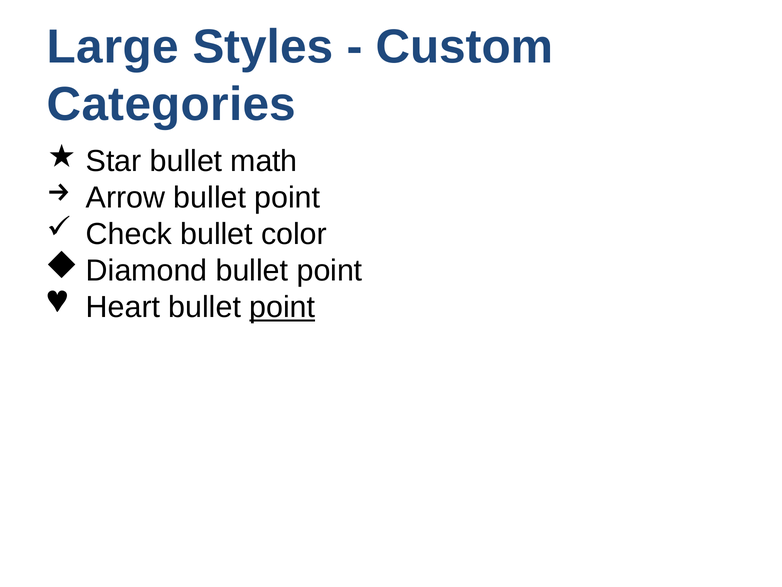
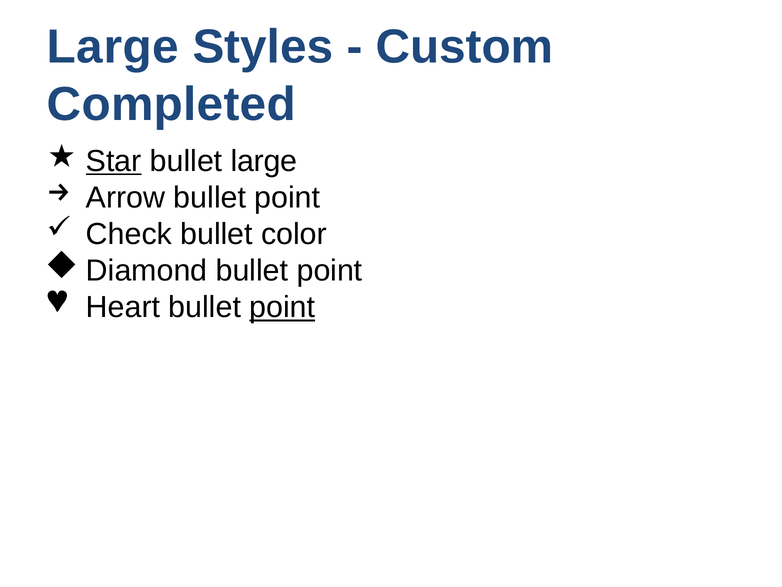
Categories: Categories -> Completed
Star underline: none -> present
bullet math: math -> large
